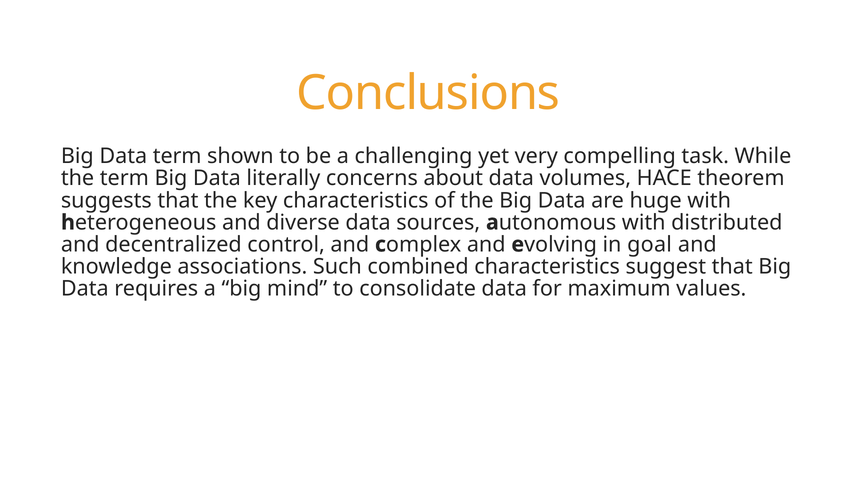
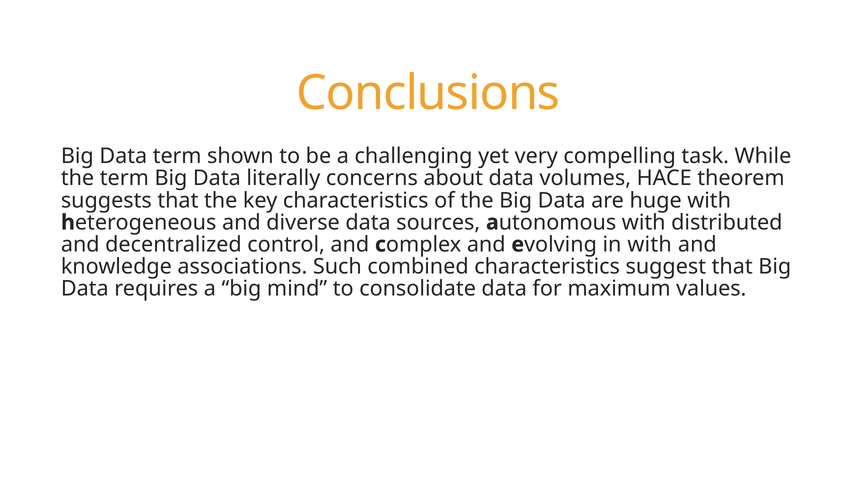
in goal: goal -> with
